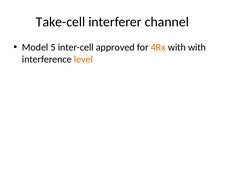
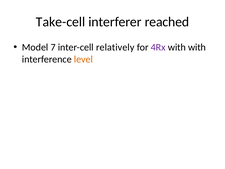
channel: channel -> reached
5: 5 -> 7
approved: approved -> relatively
4Rx colour: orange -> purple
